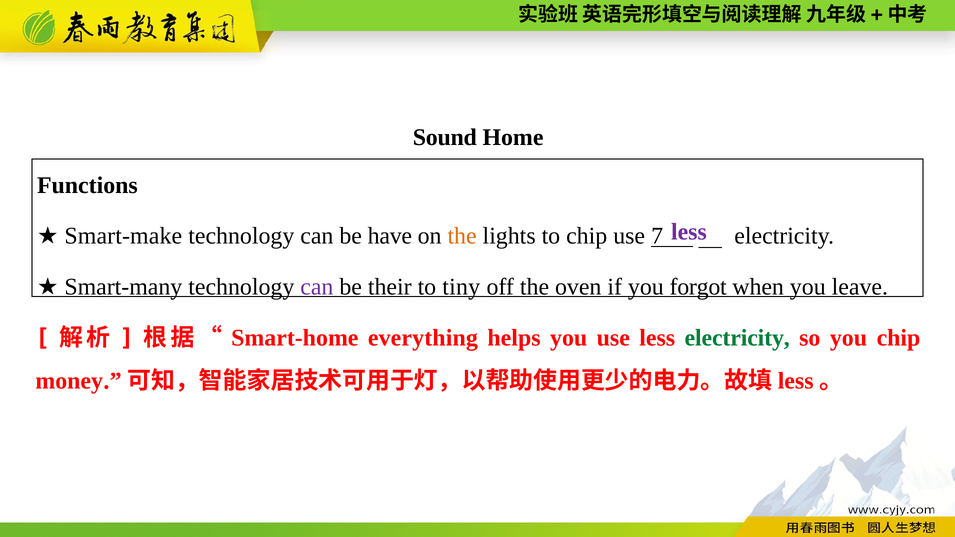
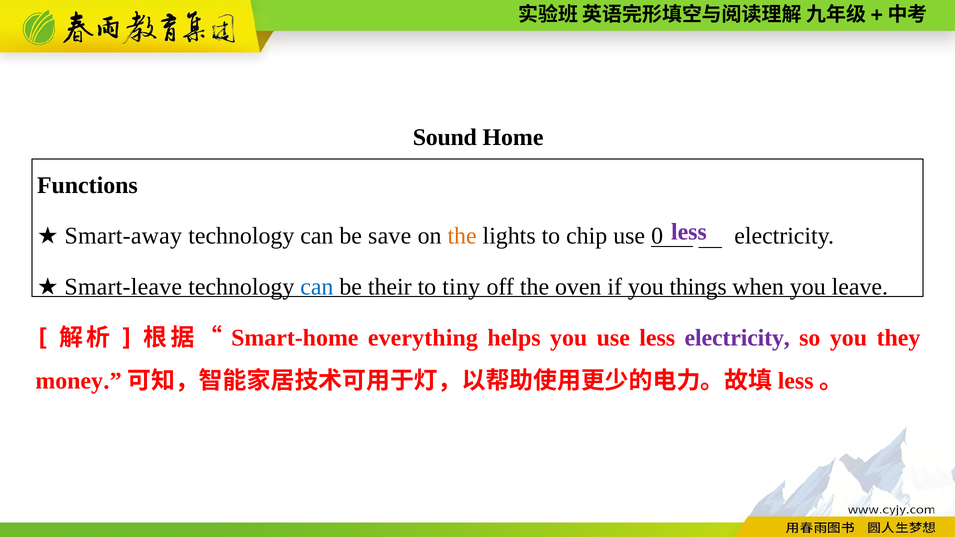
Smart-make: Smart-make -> Smart-away
have: have -> save
7: 7 -> 0
Smart-many: Smart-many -> Smart-leave
can at (317, 287) colour: purple -> blue
forgot: forgot -> things
electricity at (737, 338) colour: green -> purple
you chip: chip -> they
